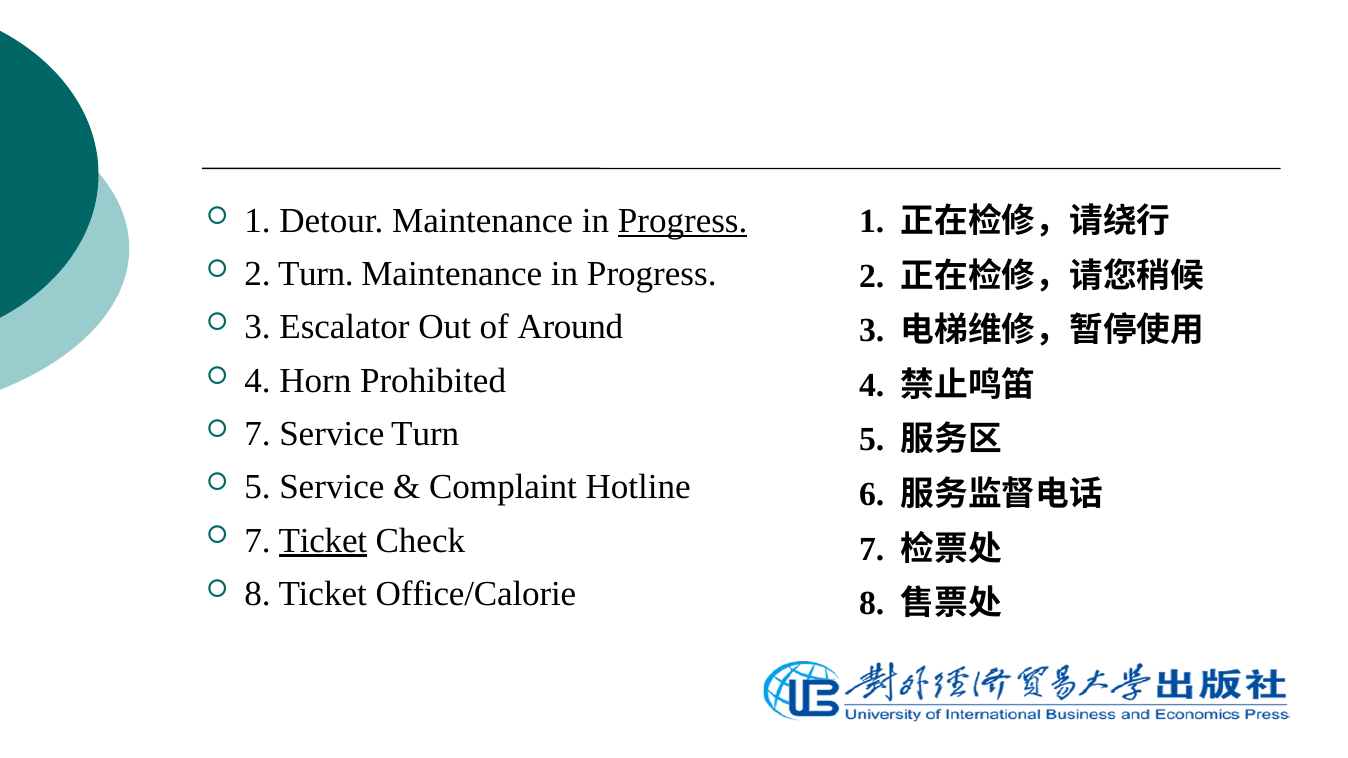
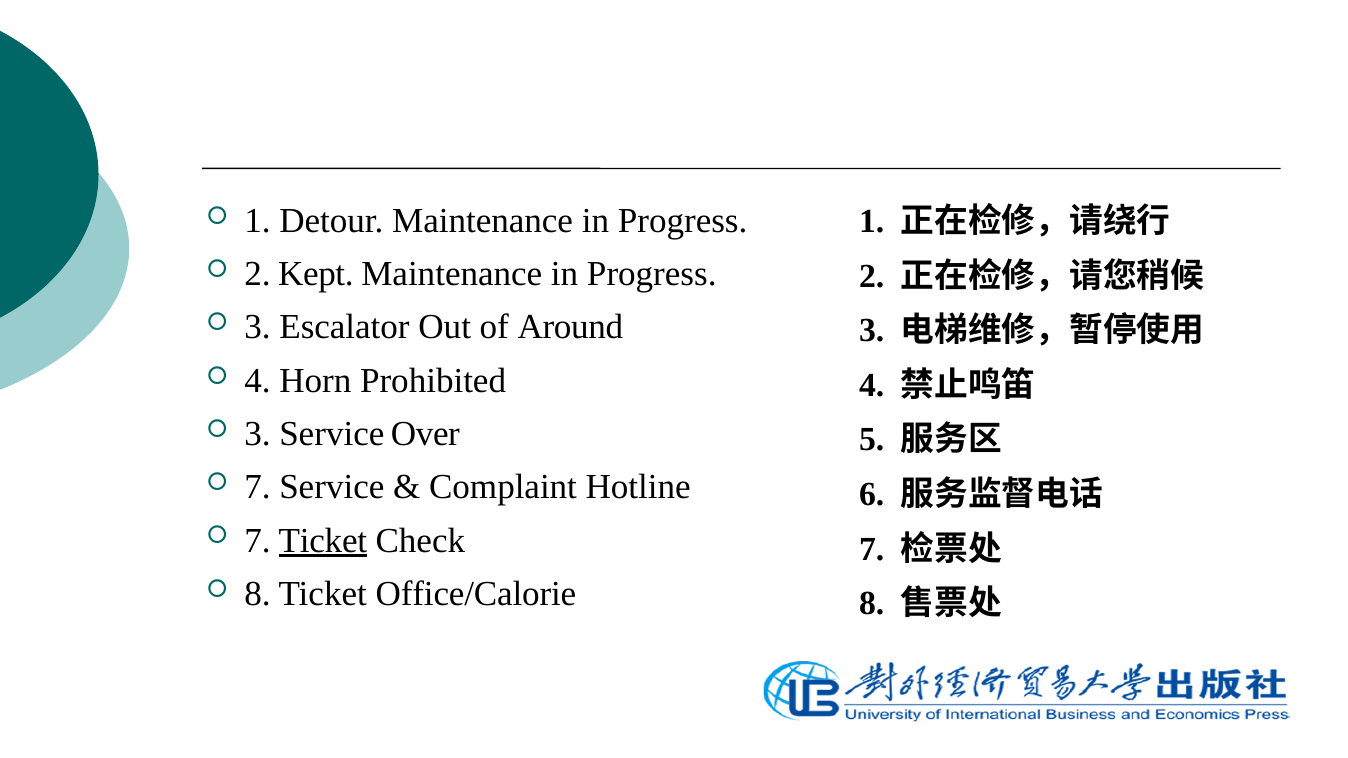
Progress at (683, 221) underline: present -> none
2 Turn: Turn -> Kept
7 at (258, 434): 7 -> 3
Service Turn: Turn -> Over
5 at (258, 487): 5 -> 7
